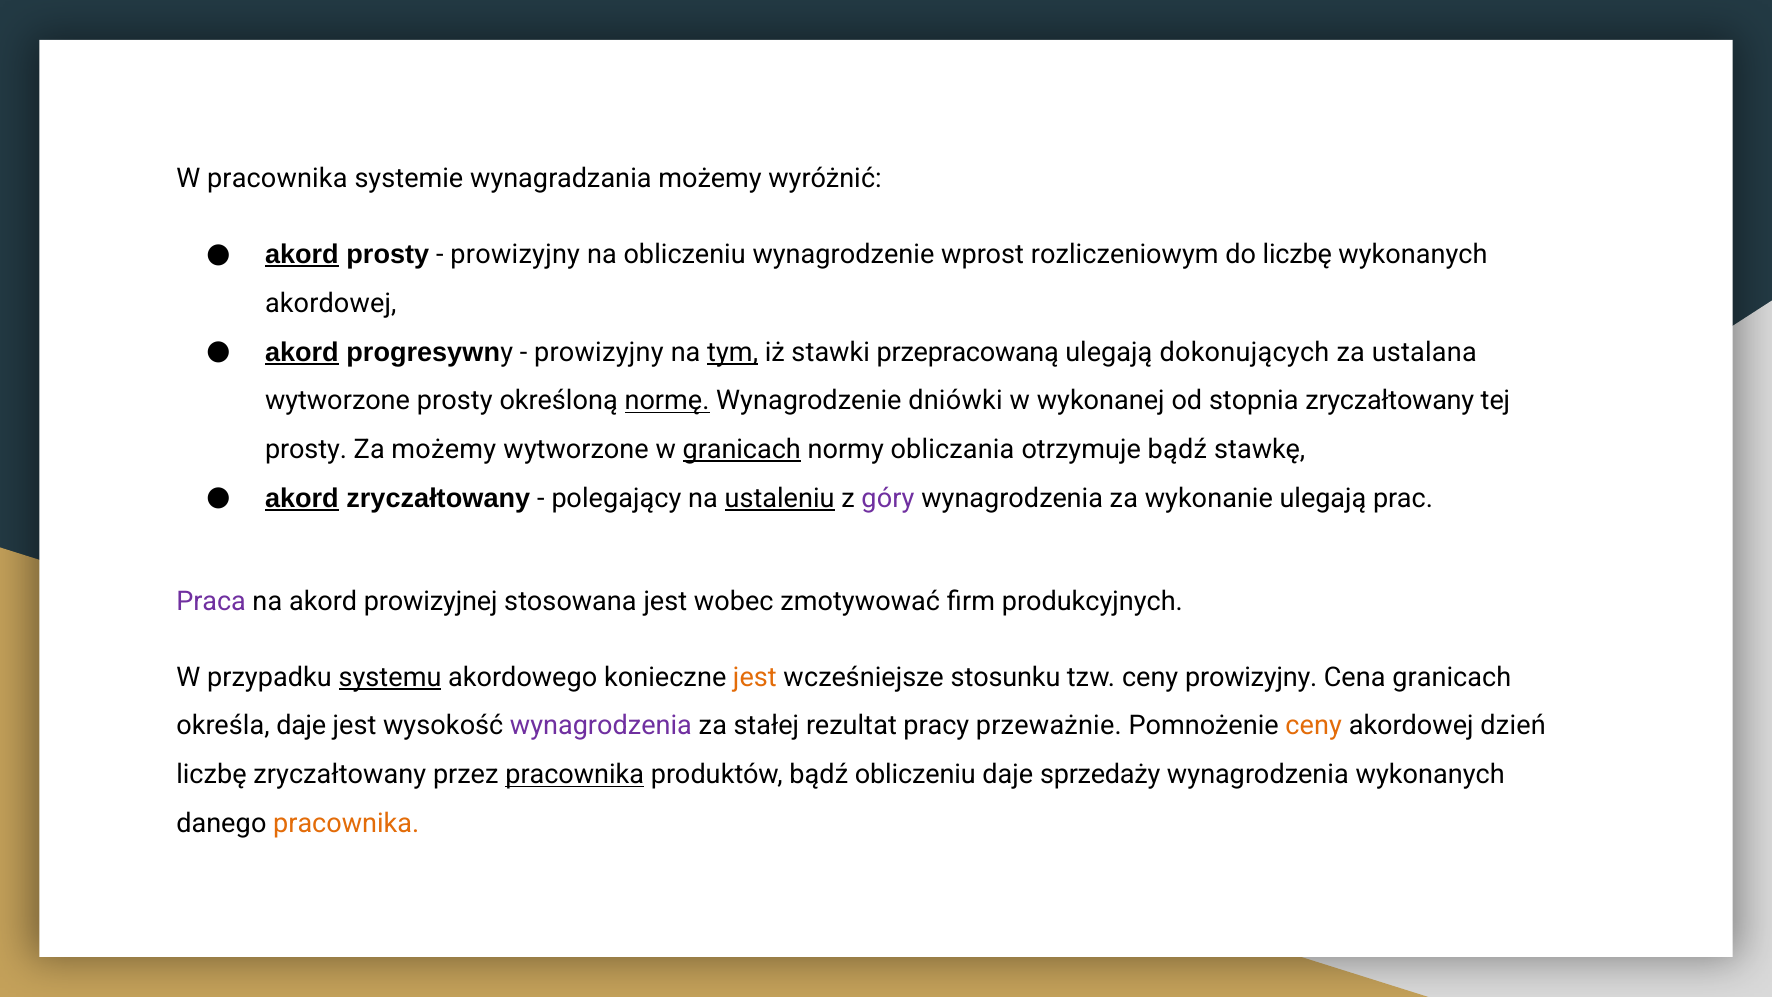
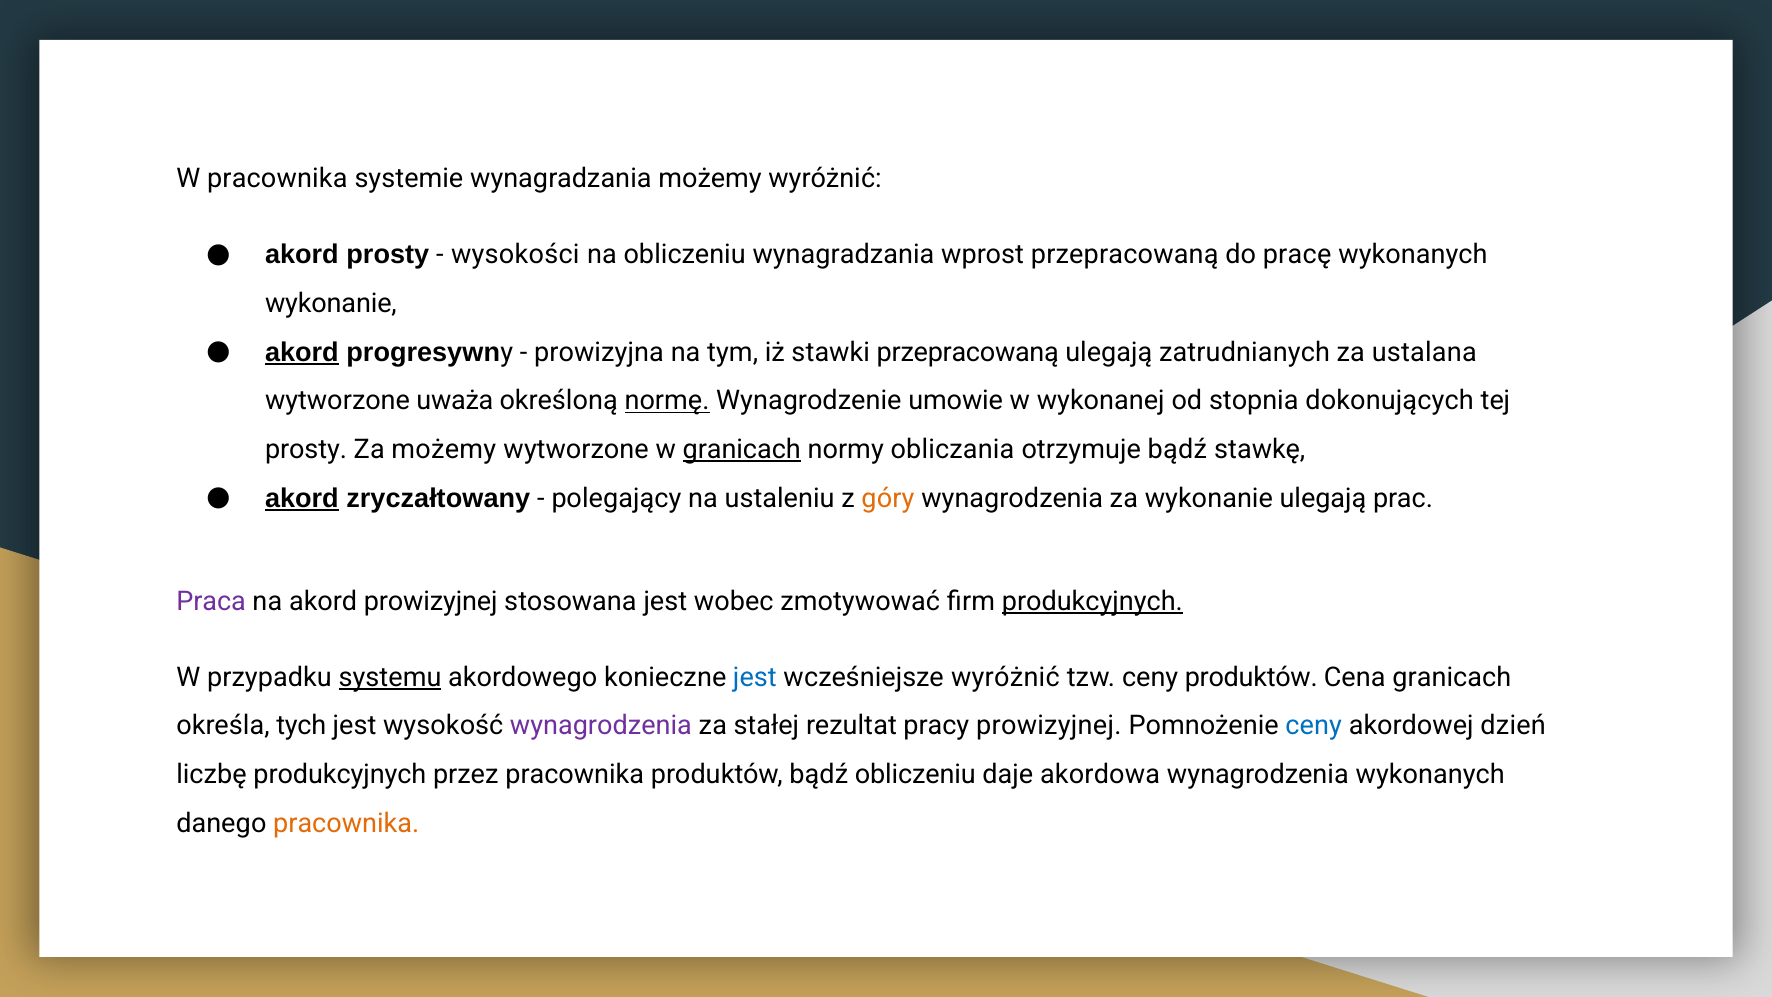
akord at (302, 254) underline: present -> none
prowizyjny at (515, 254): prowizyjny -> wysokości
obliczeniu wynagrodzenie: wynagrodzenie -> wynagradzania
wprost rozliczeniowym: rozliczeniowym -> przepracowaną
do liczbę: liczbę -> pracę
akordowej at (331, 303): akordowej -> wykonanie
prowizyjny at (599, 352): prowizyjny -> prowizyjna
tym underline: present -> none
dokonujących: dokonujących -> zatrudnianych
wytworzone prosty: prosty -> uważa
dniówki: dniówki -> umowie
stopnia zryczałtowany: zryczałtowany -> dokonujących
ustaleniu underline: present -> none
góry colour: purple -> orange
produkcyjnych at (1092, 601) underline: none -> present
jest at (755, 677) colour: orange -> blue
wcześniejsze stosunku: stosunku -> wyróżnić
ceny prowizyjny: prowizyjny -> produktów
określa daje: daje -> tych
pracy przeważnie: przeważnie -> prowizyjnej
ceny at (1314, 726) colour: orange -> blue
liczbę zryczałtowany: zryczałtowany -> produkcyjnych
pracownika at (575, 775) underline: present -> none
sprzedaży: sprzedaży -> akordowa
